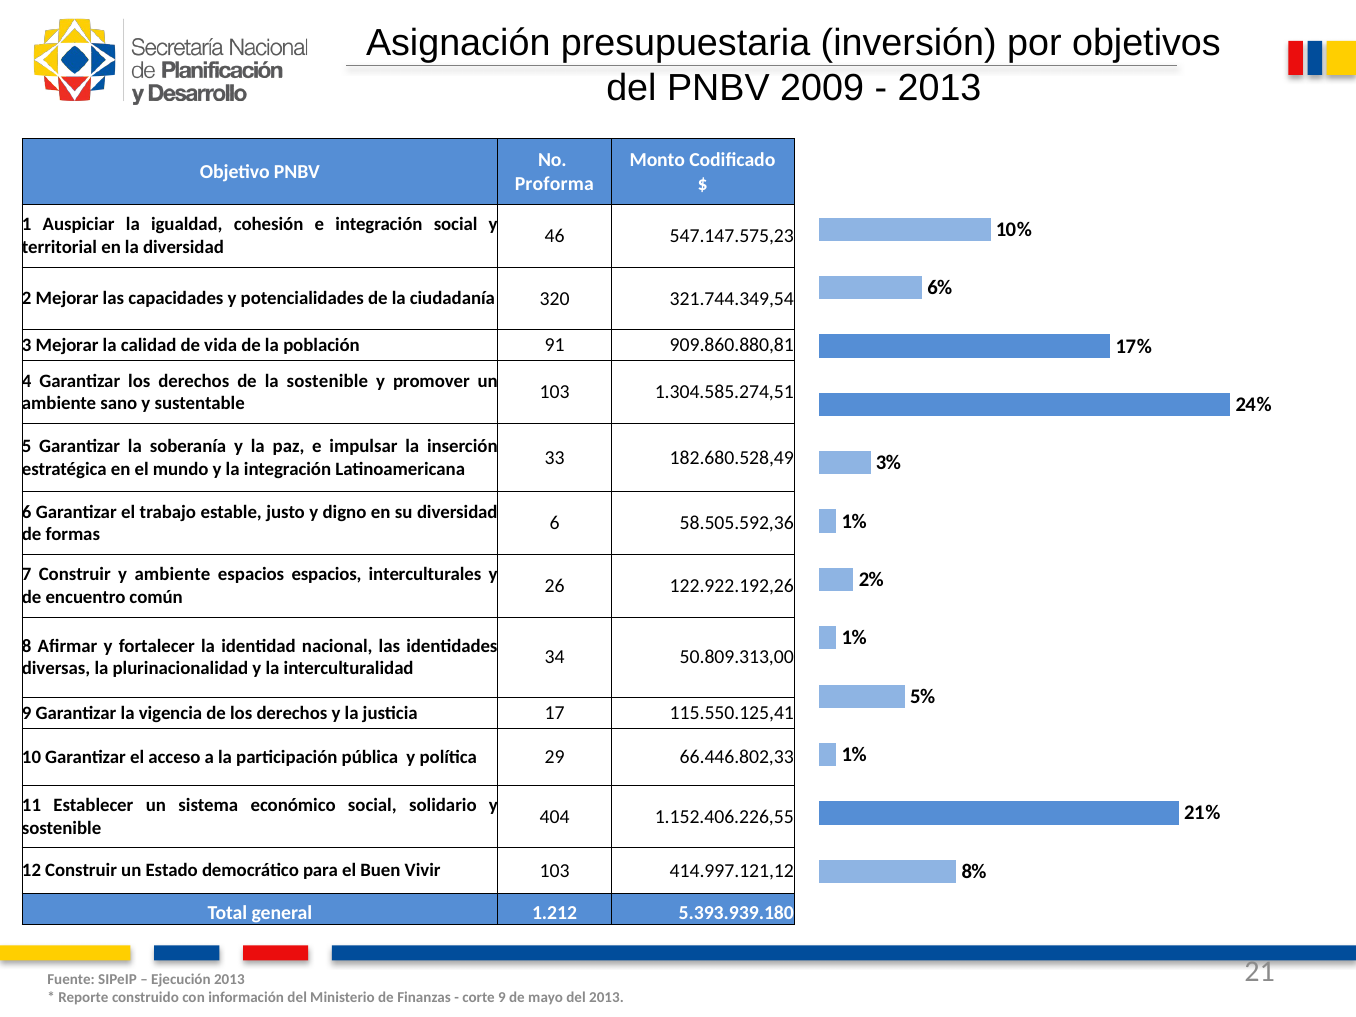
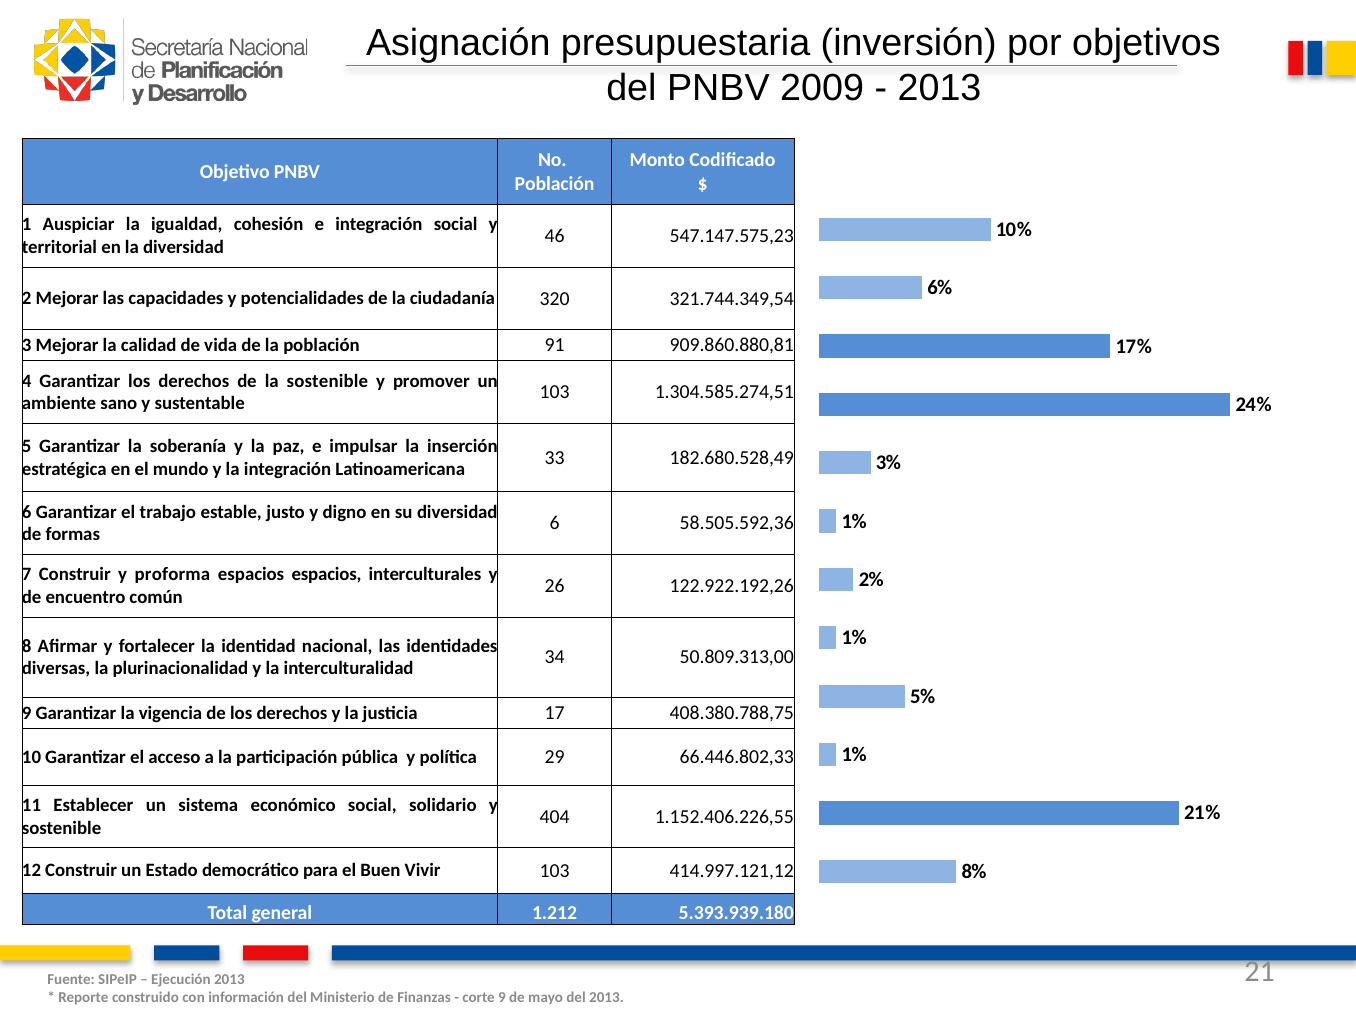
Proforma at (554, 184): Proforma -> Población
y ambiente: ambiente -> proforma
115.550.125,41: 115.550.125,41 -> 408.380.788,75
